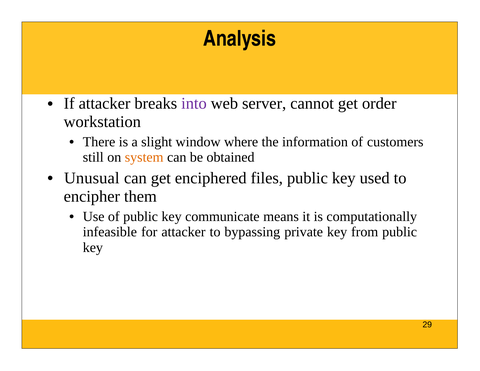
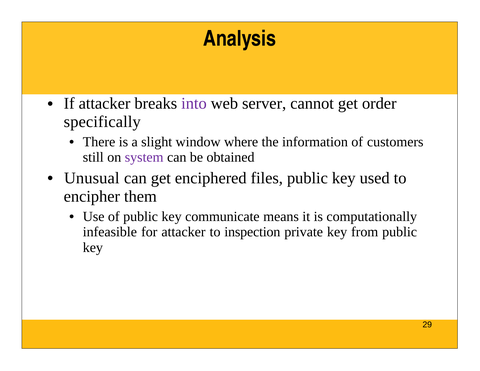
workstation: workstation -> specifically
system colour: orange -> purple
bypassing: bypassing -> inspection
